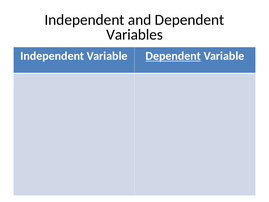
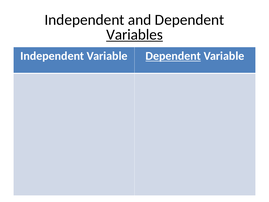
Variables underline: none -> present
